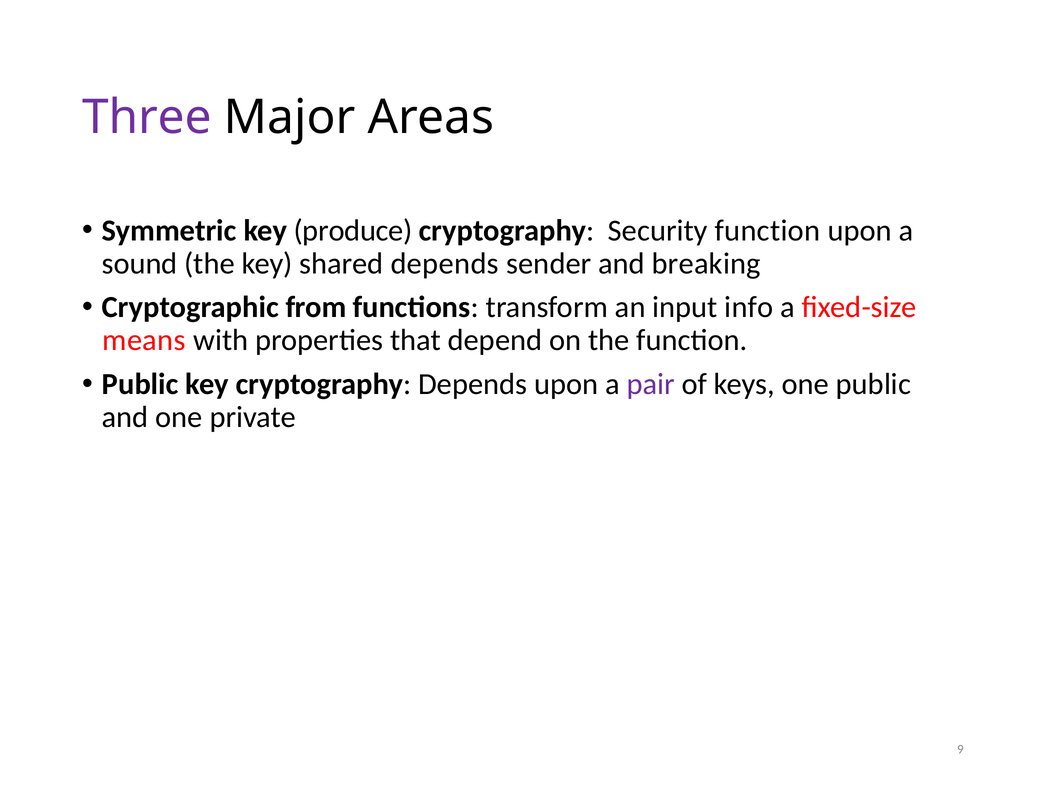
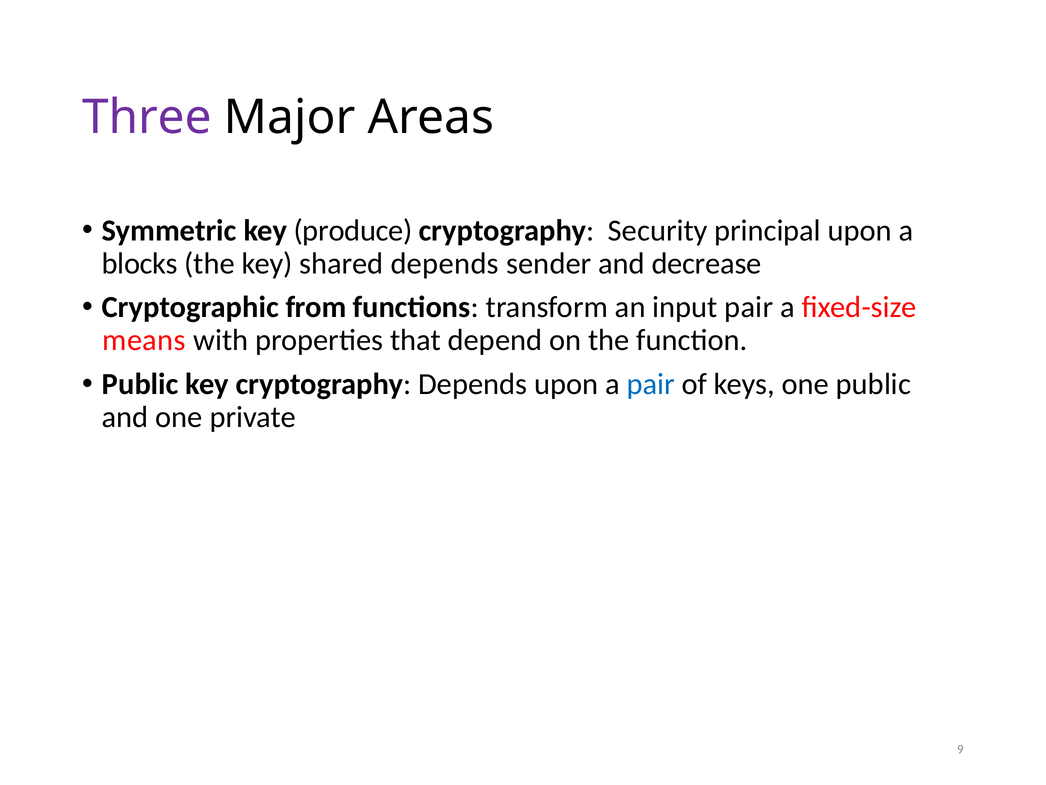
Security function: function -> principal
sound: sound -> blocks
breaking: breaking -> decrease
input info: info -> pair
pair at (651, 384) colour: purple -> blue
